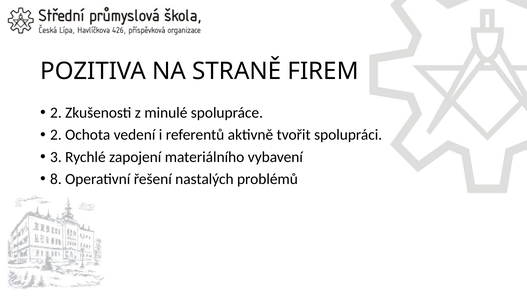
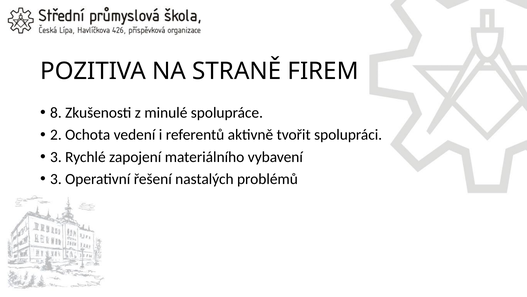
2 at (56, 113): 2 -> 8
8 at (56, 179): 8 -> 3
